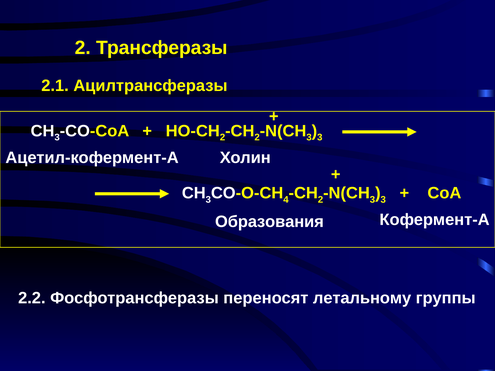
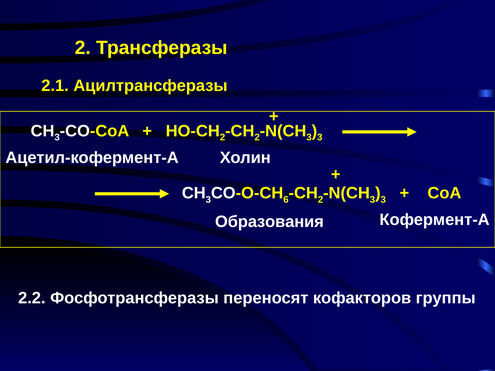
4: 4 -> 6
летальному: летальному -> кофакторов
